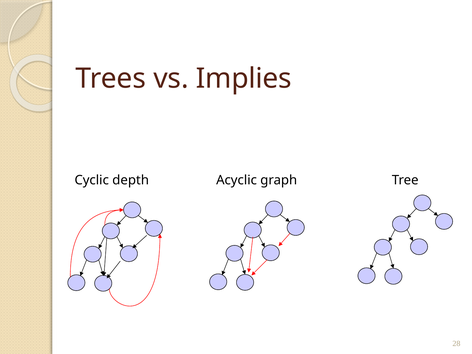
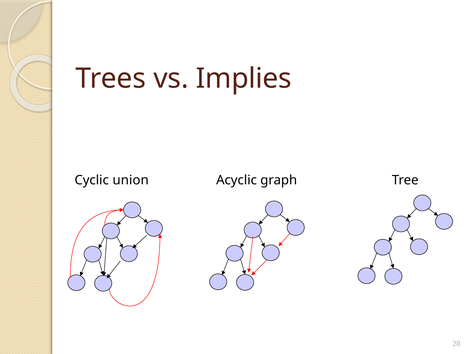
depth: depth -> union
